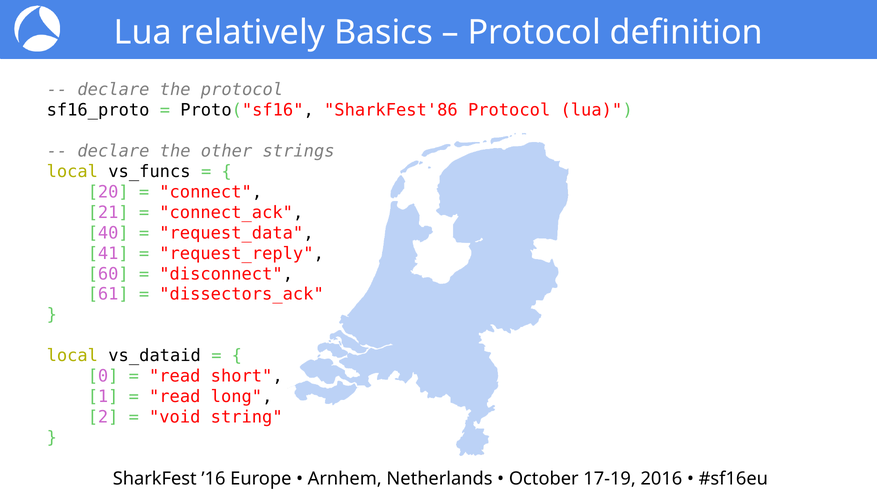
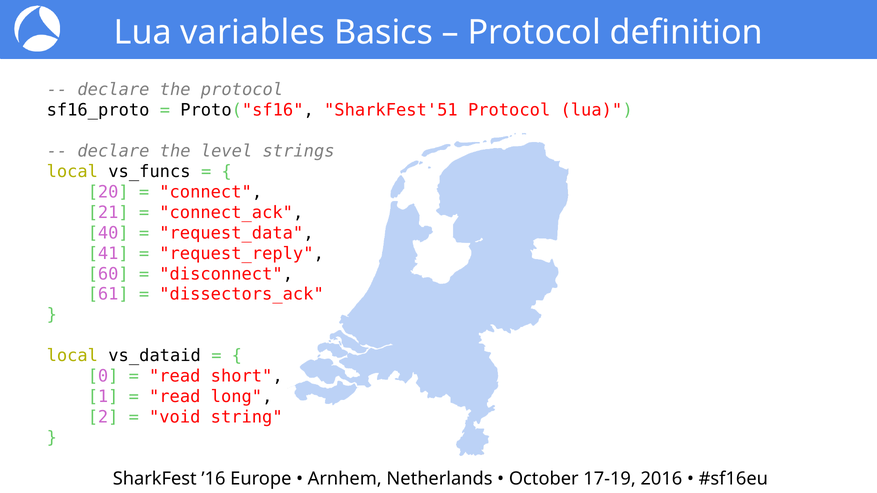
relatively: relatively -> variables
SharkFest'86: SharkFest'86 -> SharkFest'51
other: other -> level
